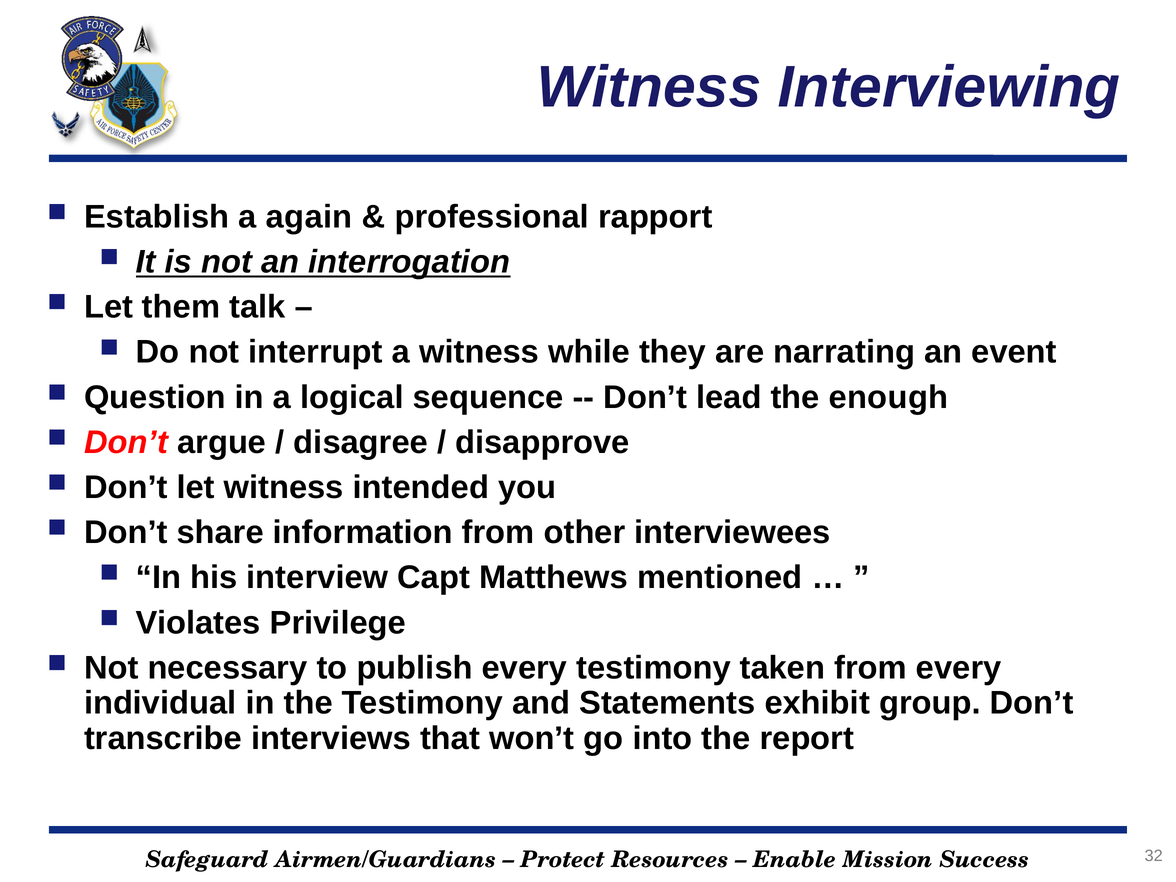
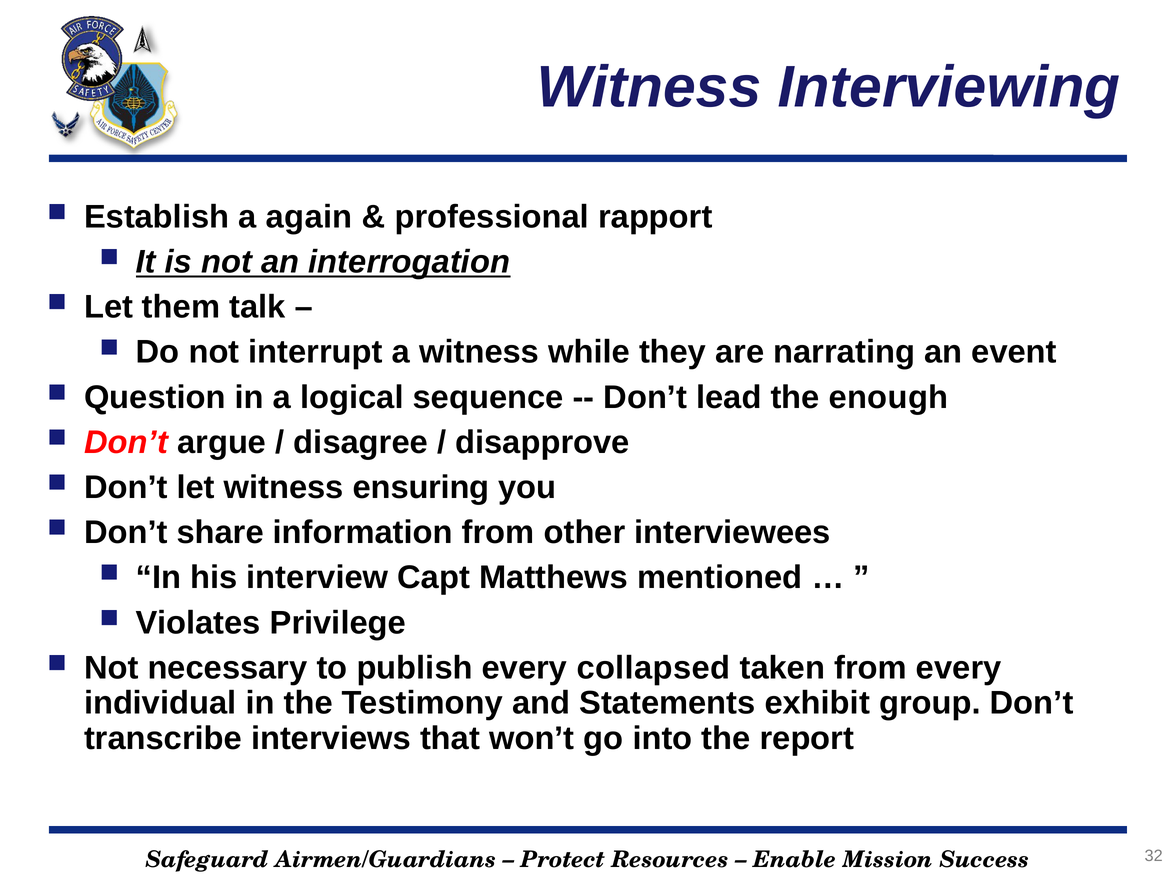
intended: intended -> ensuring
every testimony: testimony -> collapsed
